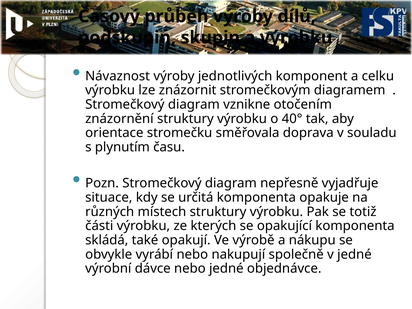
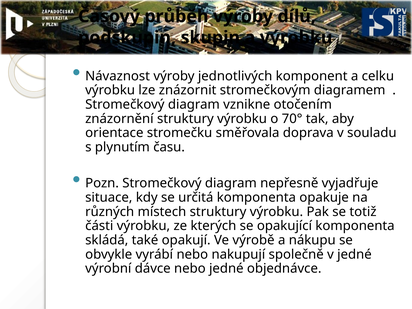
40°: 40° -> 70°
